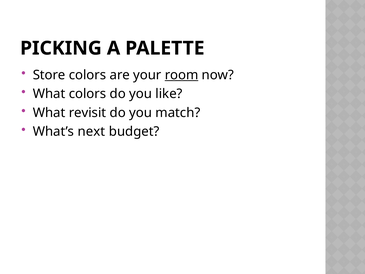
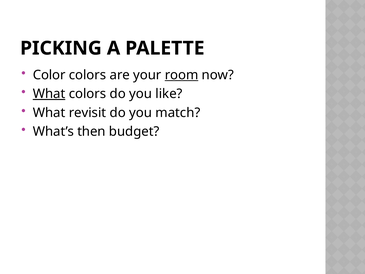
Store: Store -> Color
What at (49, 94) underline: none -> present
next: next -> then
